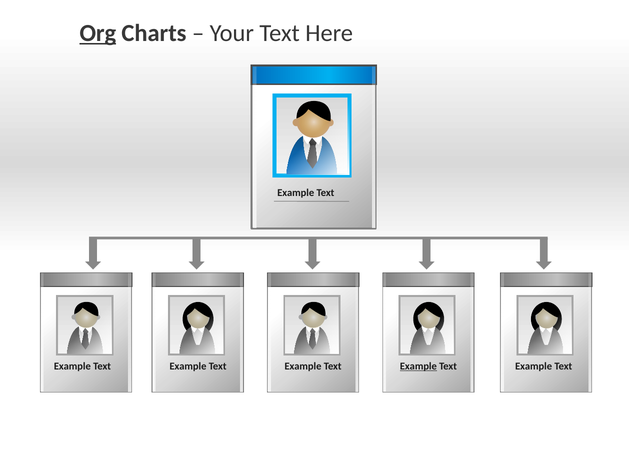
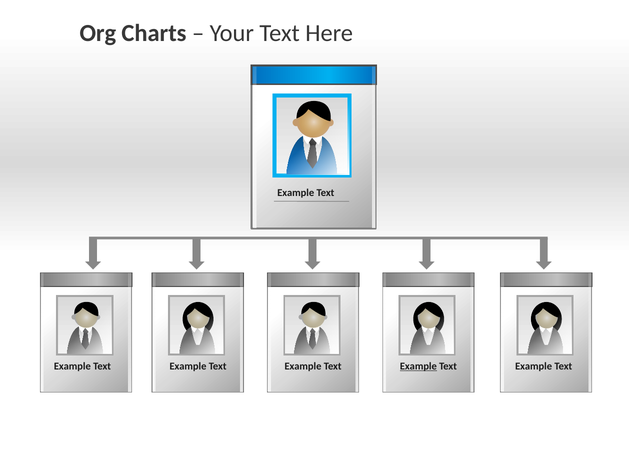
Org underline: present -> none
